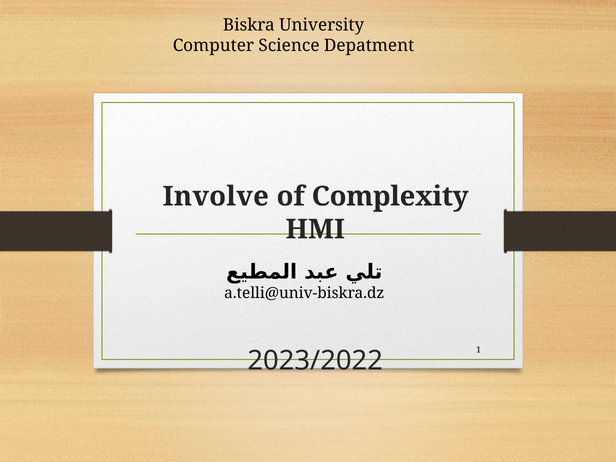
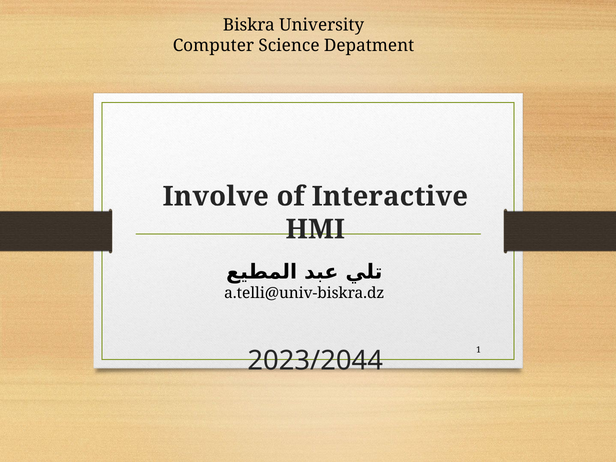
Complexity: Complexity -> Interactive
2023/2022: 2023/2022 -> 2023/2044
